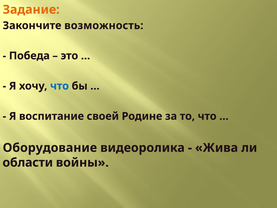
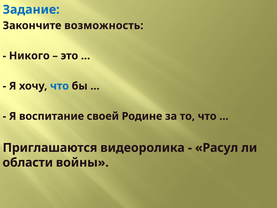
Задание colour: orange -> blue
Победа: Победа -> Никого
Оборудование: Оборудование -> Приглашаются
Жива: Жива -> Расул
